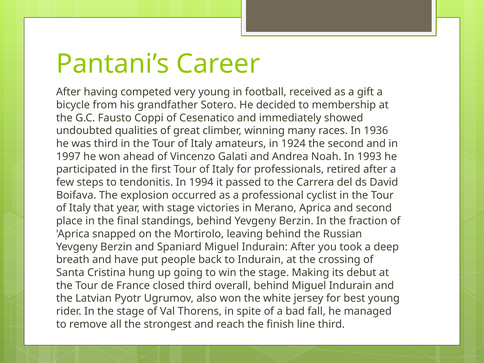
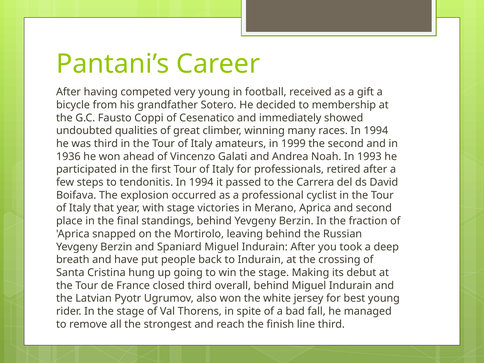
races In 1936: 1936 -> 1994
1924: 1924 -> 1999
1997: 1997 -> 1936
